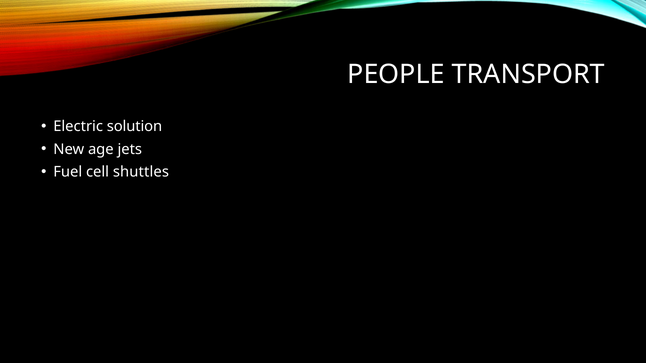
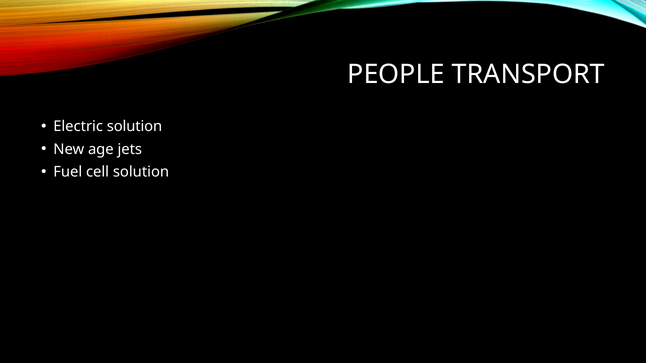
cell shuttles: shuttles -> solution
